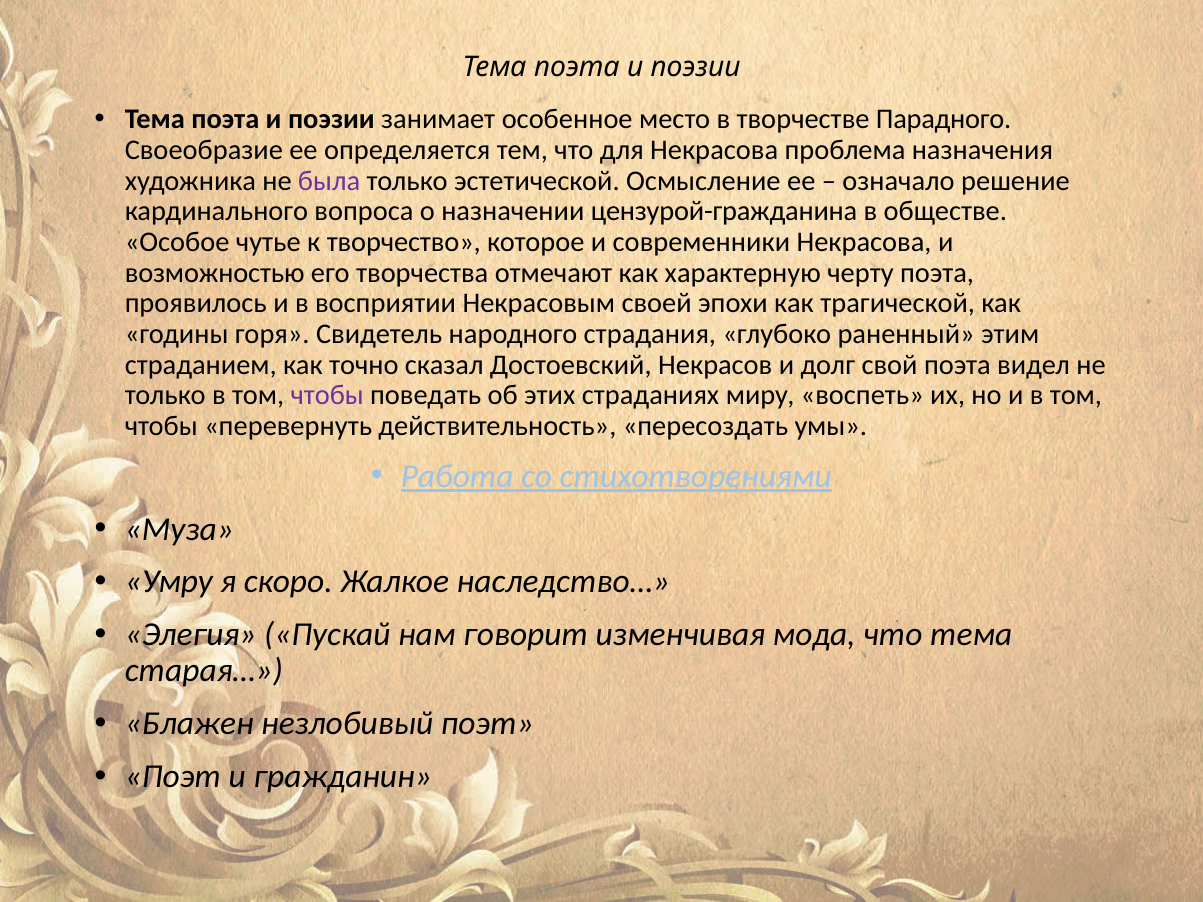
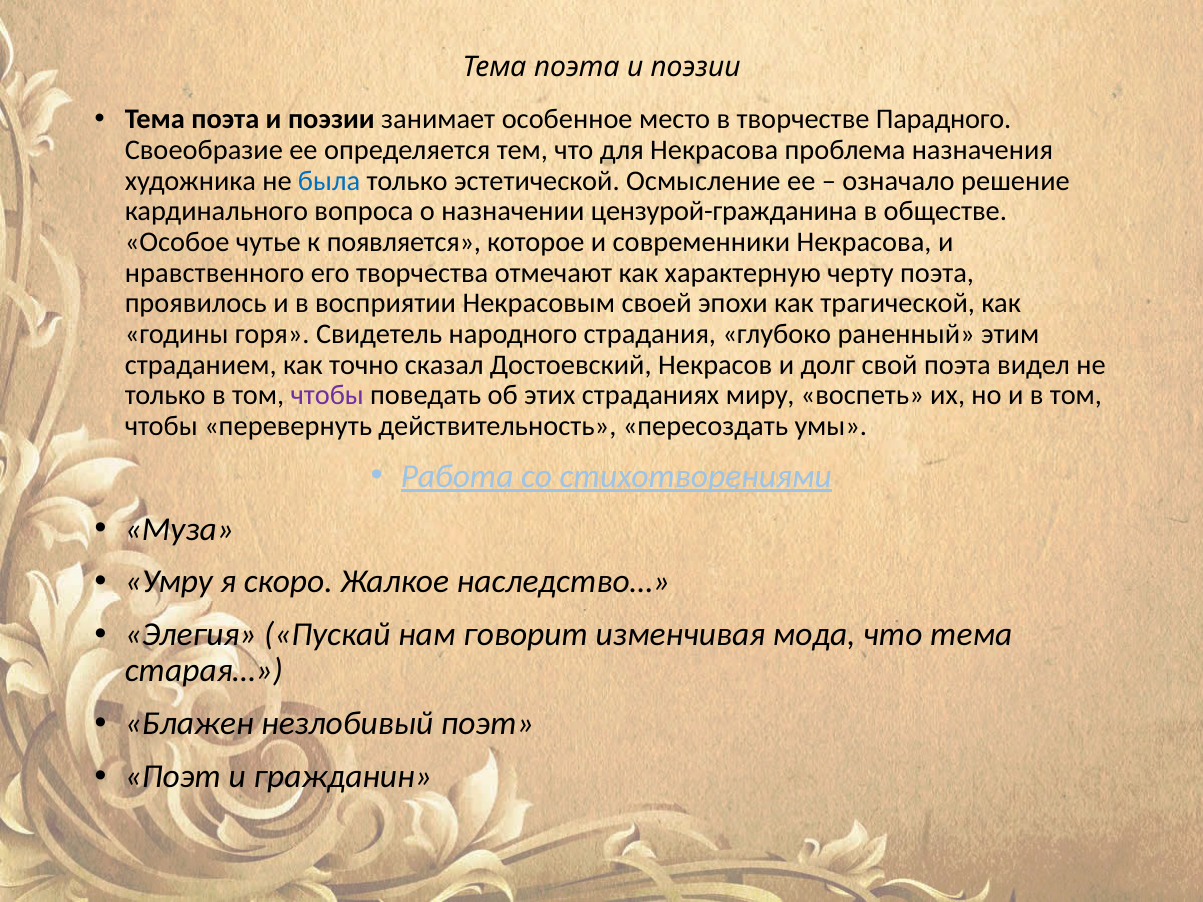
была colour: purple -> blue
творчество: творчество -> появляется
возможностью: возможностью -> нравственного
